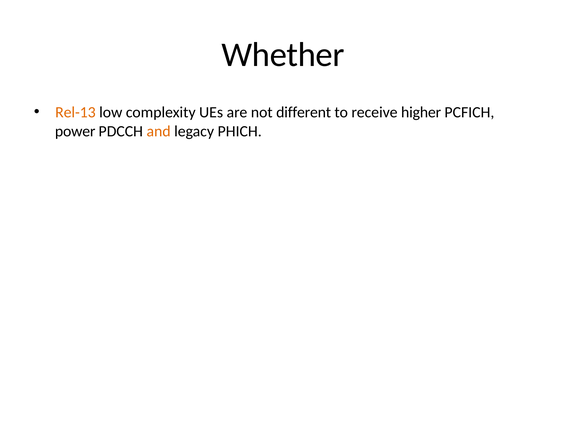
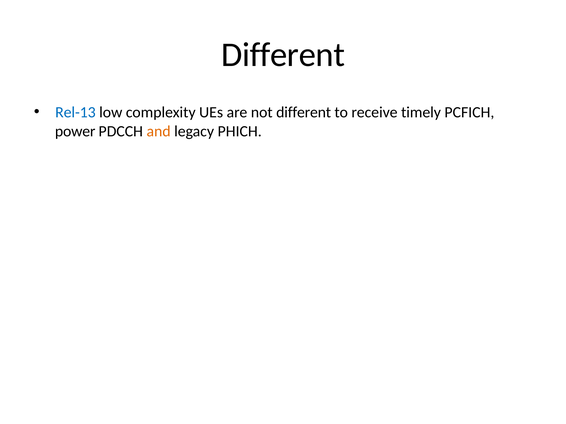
Whether at (283, 55): Whether -> Different
Rel-13 colour: orange -> blue
higher: higher -> timely
